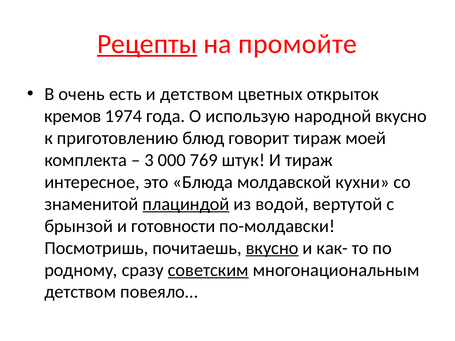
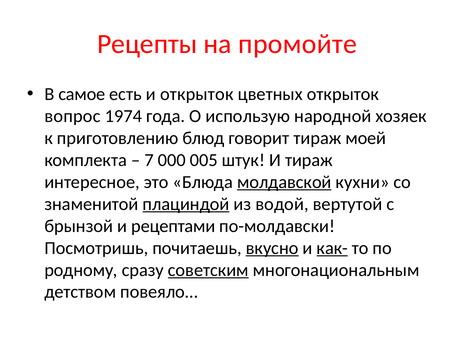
Рецепты underline: present -> none
очень: очень -> самое
и детством: детством -> открыток
кремов: кремов -> вопрос
народной вкусно: вкусно -> хозяек
3: 3 -> 7
769: 769 -> 005
молдавской underline: none -> present
готовности: готовности -> рецептами
как- underline: none -> present
